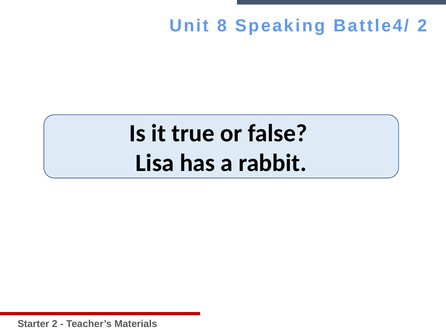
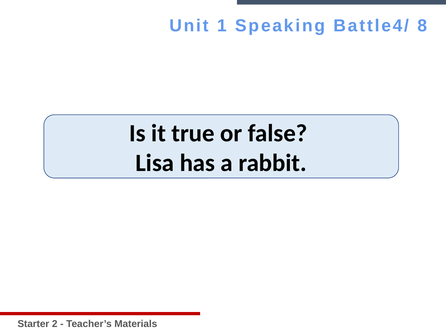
8: 8 -> 1
Battle4/ 2: 2 -> 8
